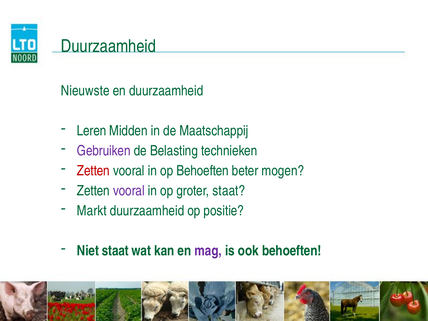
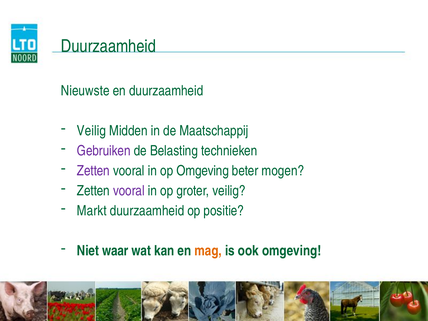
Leren at (92, 131): Leren -> Veilig
Zetten at (93, 171) colour: red -> purple
op Behoeften: Behoeften -> Omgeving
groter staat: staat -> veilig
Niet staat: staat -> waar
mag colour: purple -> orange
ook behoeften: behoeften -> omgeving
